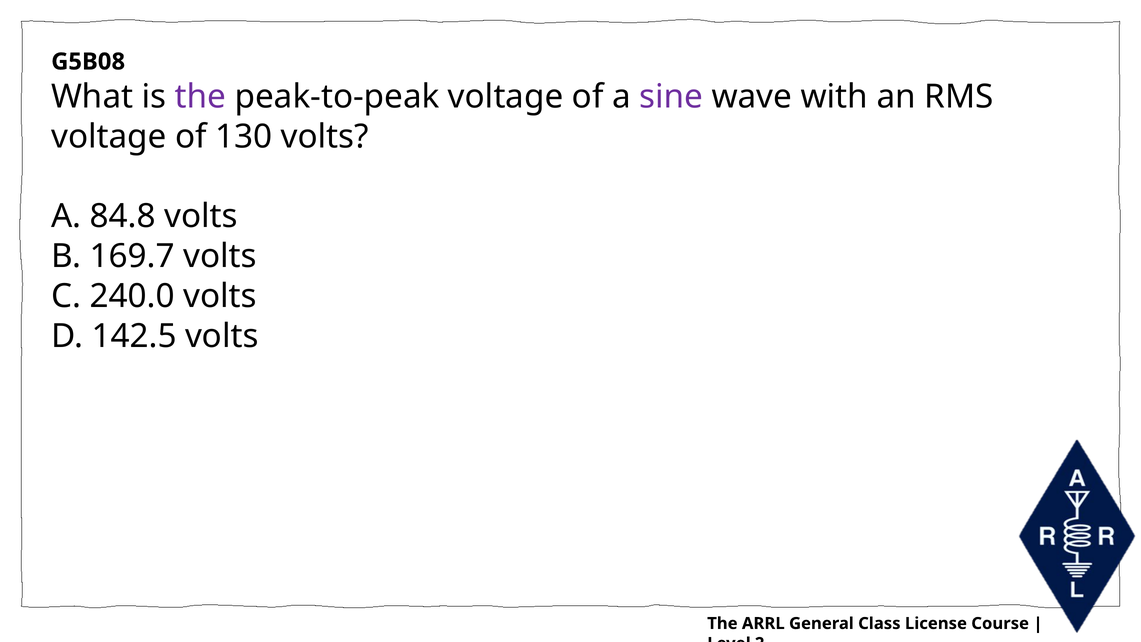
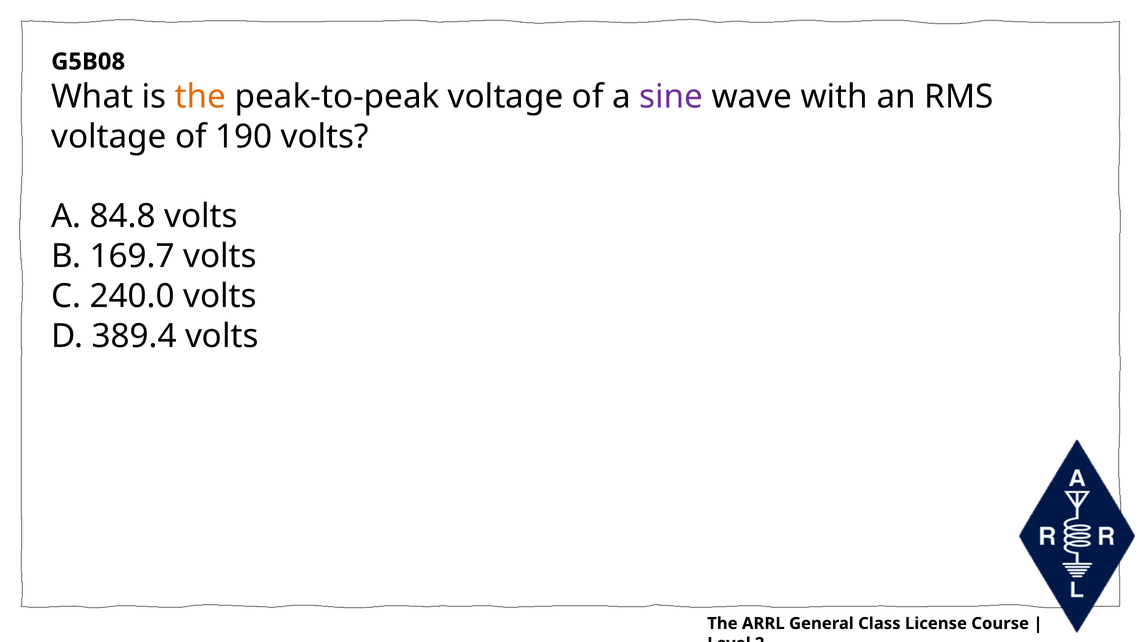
the at (201, 97) colour: purple -> orange
130: 130 -> 190
142.5: 142.5 -> 389.4
